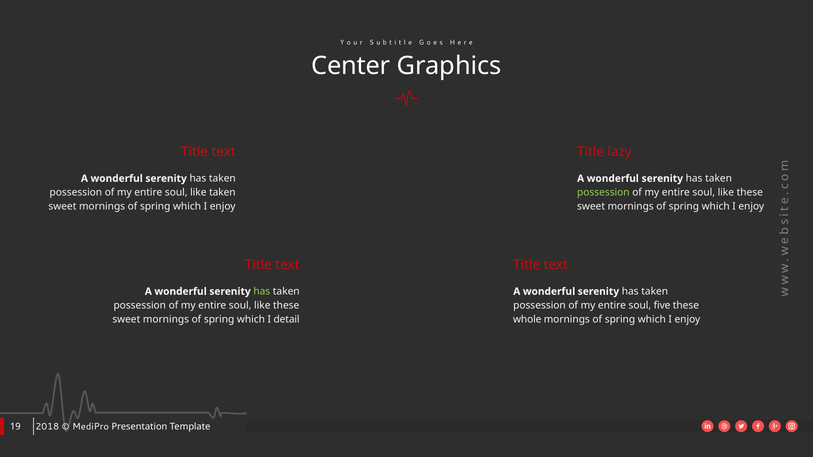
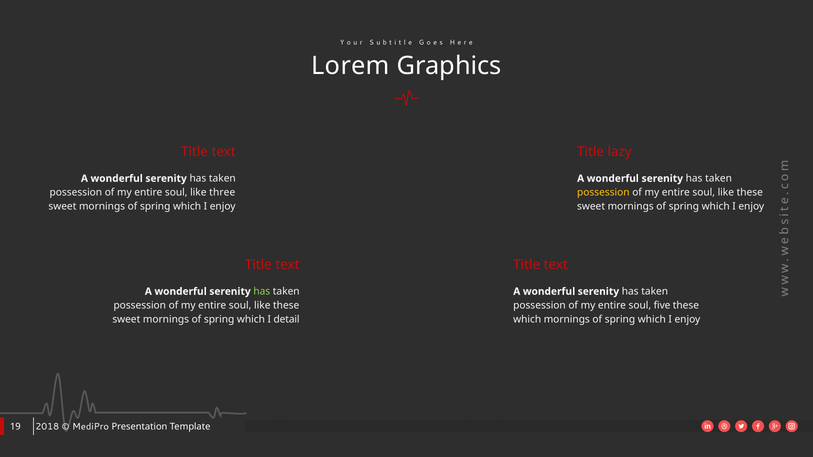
Center: Center -> Lorem
like taken: taken -> three
possession at (603, 193) colour: light green -> yellow
whole at (527, 319): whole -> which
